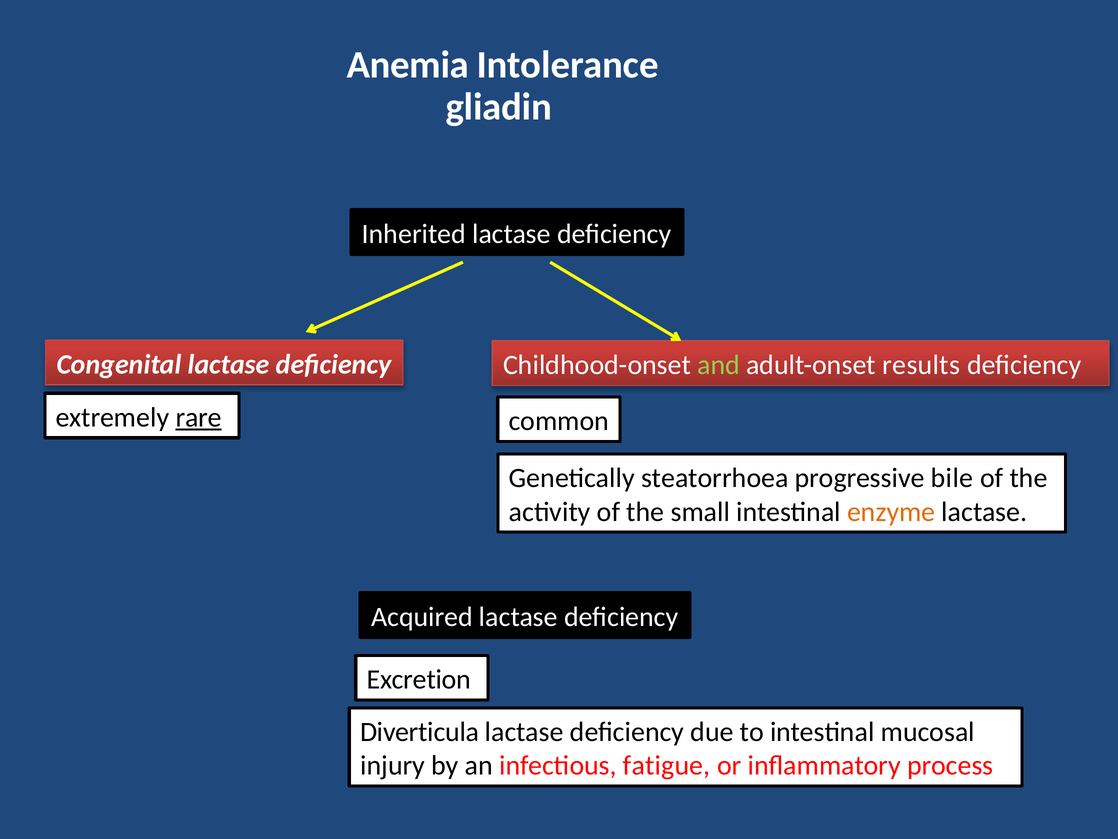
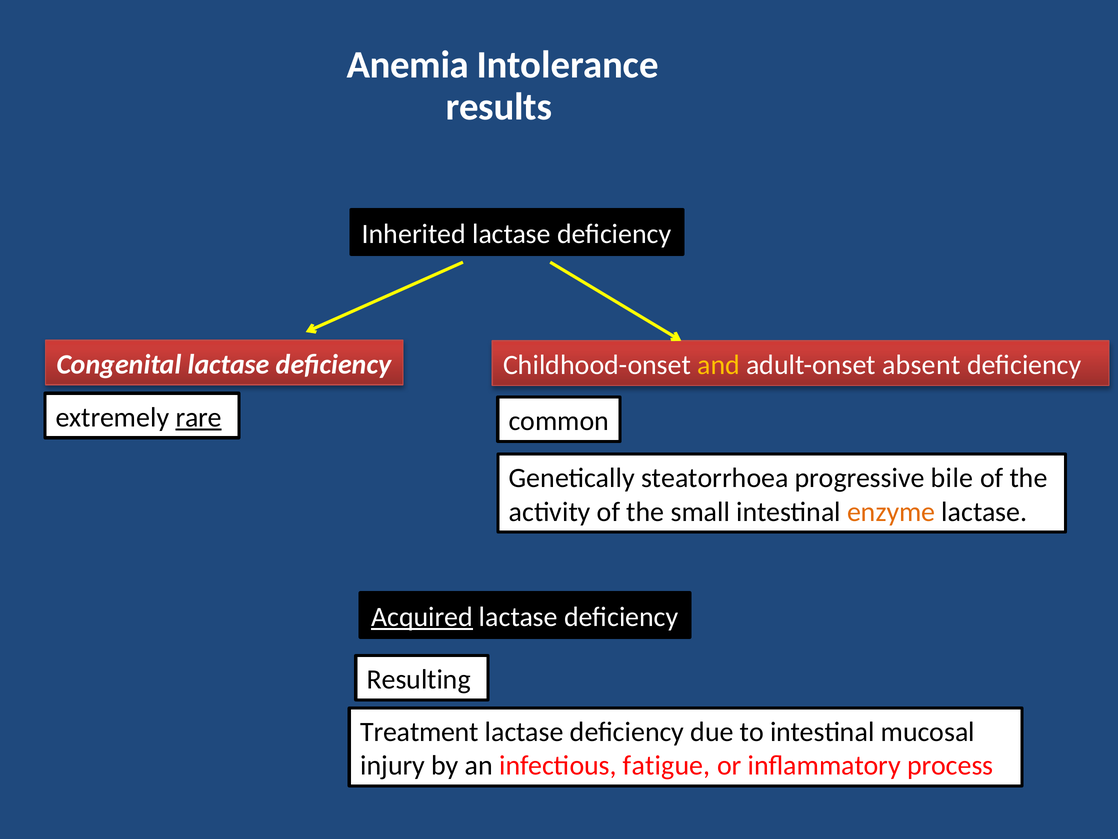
gliadin: gliadin -> results
and colour: light green -> yellow
results: results -> absent
Acquired underline: none -> present
Excretion: Excretion -> Resulting
Diverticula: Diverticula -> Treatment
